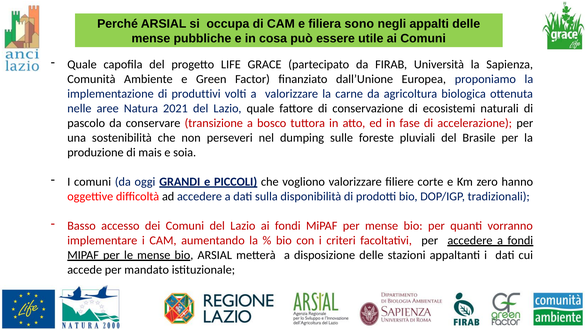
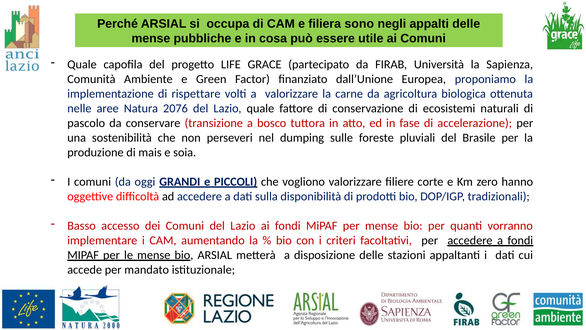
produttivi: produttivi -> rispettare
2021: 2021 -> 2076
